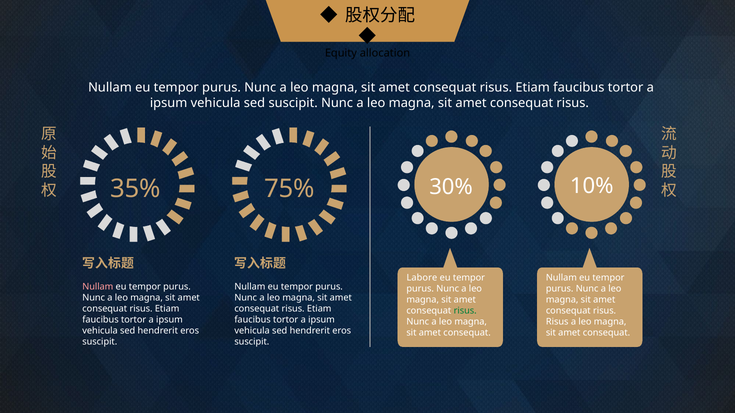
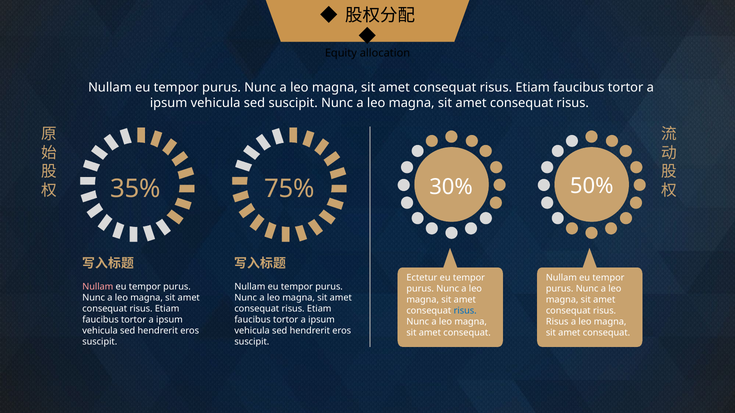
10%: 10% -> 50%
Labore: Labore -> Ectetur
risus at (465, 311) colour: green -> blue
